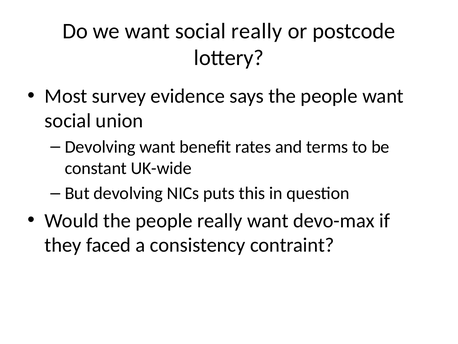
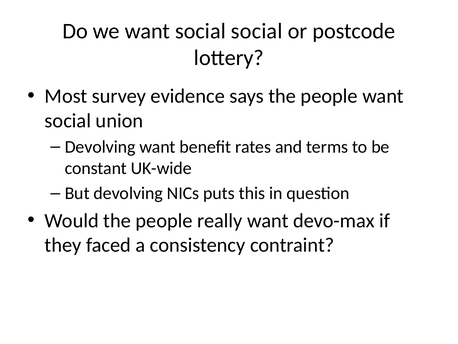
social really: really -> social
